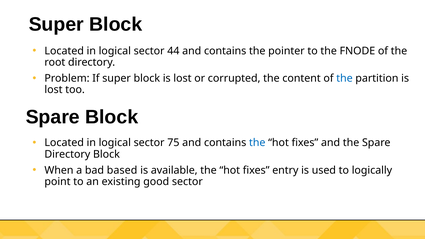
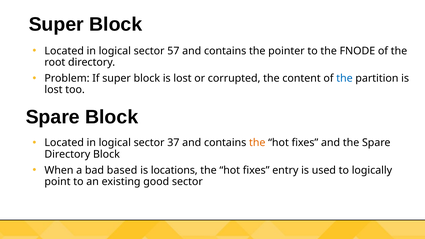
44: 44 -> 57
75: 75 -> 37
the at (257, 143) colour: blue -> orange
available: available -> locations
